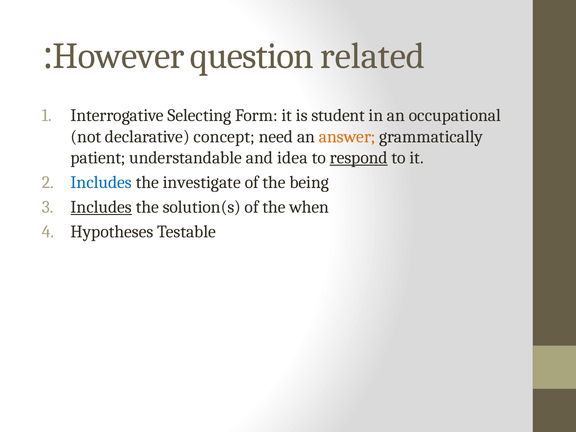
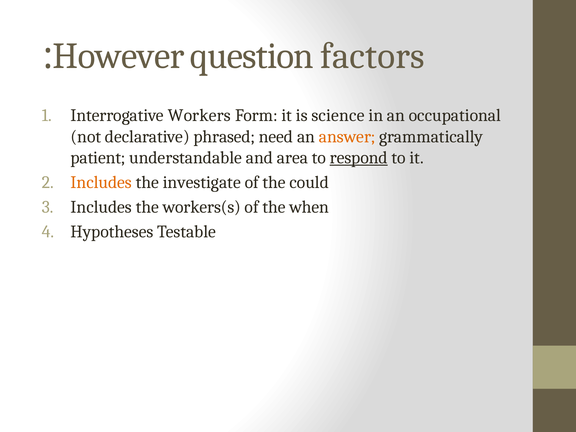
related: related -> factors
Selecting: Selecting -> Workers
student: student -> science
concept: concept -> phrased
idea: idea -> area
Includes at (101, 182) colour: blue -> orange
being: being -> could
Includes at (101, 207) underline: present -> none
solution(s: solution(s -> workers(s
